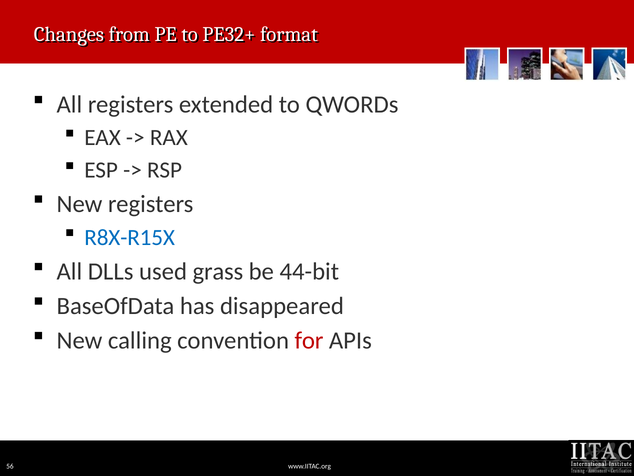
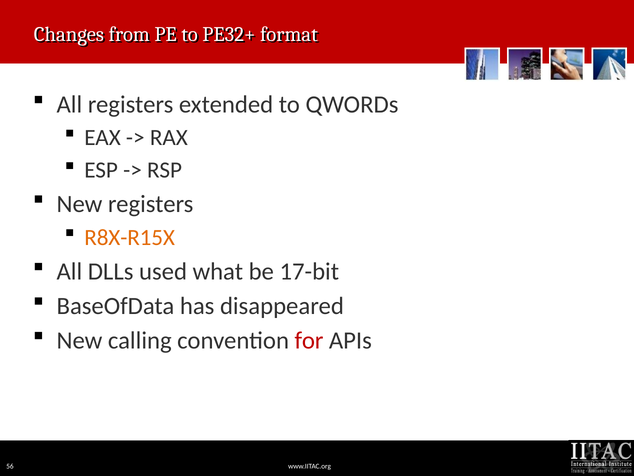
R8X-R15X colour: blue -> orange
grass: grass -> what
44-bit: 44-bit -> 17-bit
